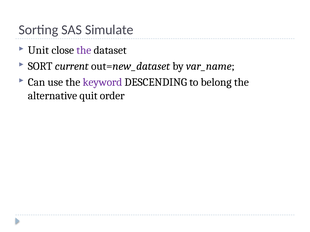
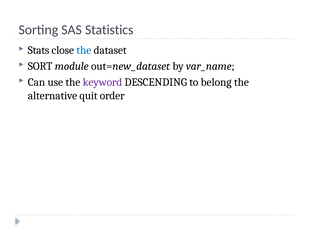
Simulate: Simulate -> Statistics
Unit: Unit -> Stats
the at (84, 50) colour: purple -> blue
current: current -> module
